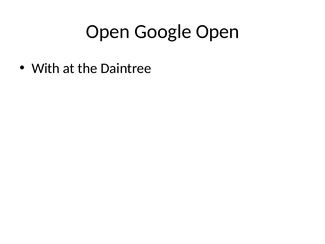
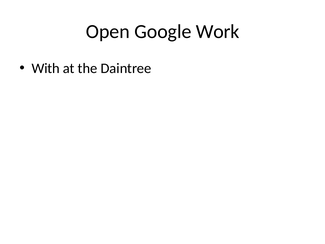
Google Open: Open -> Work
